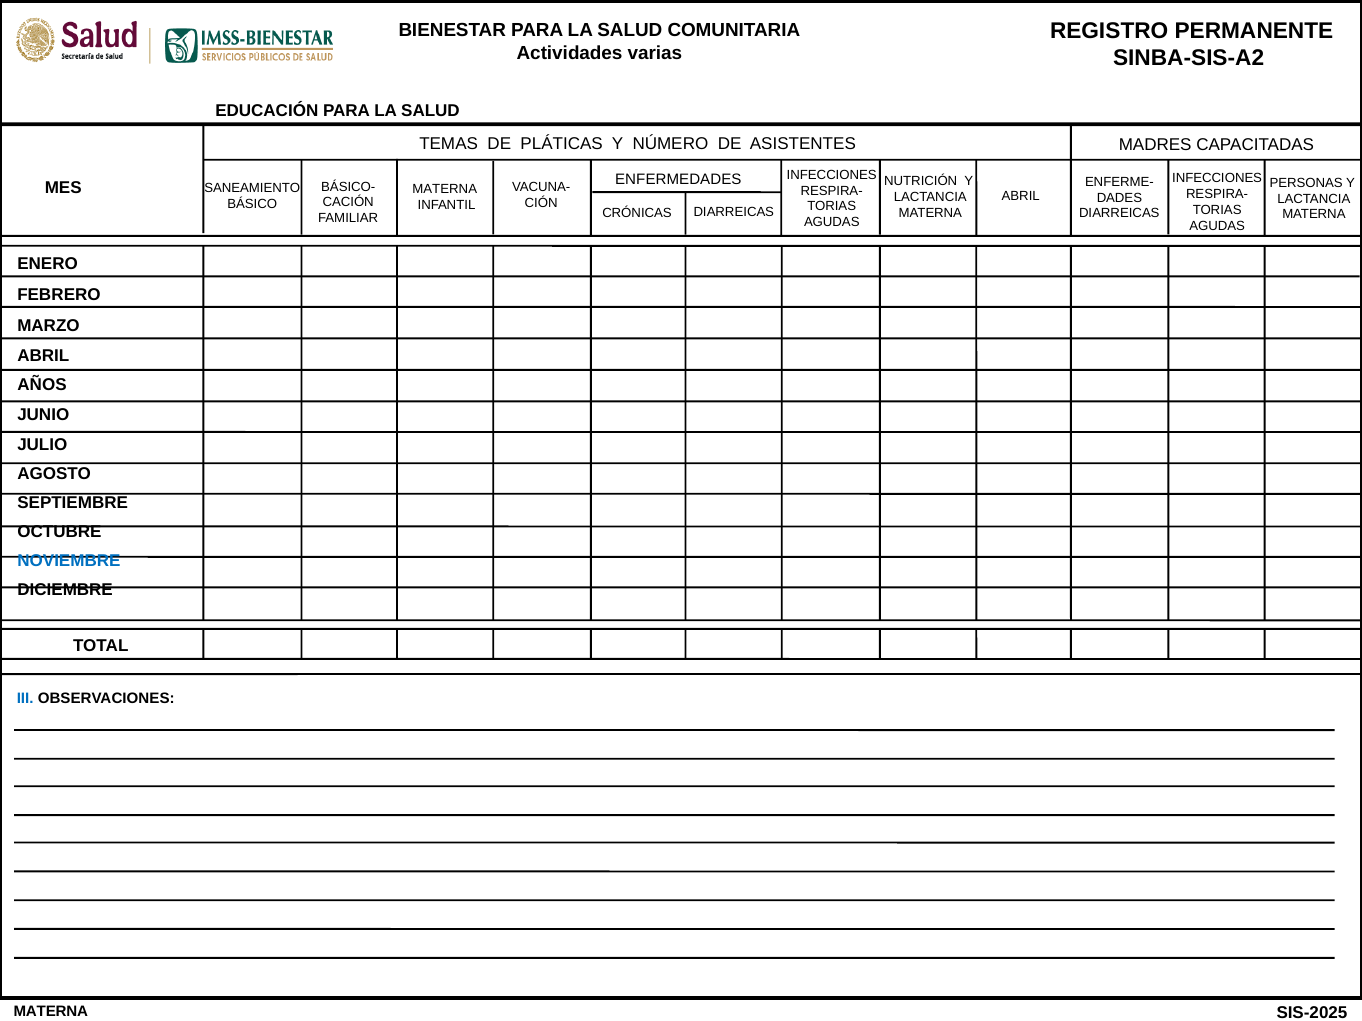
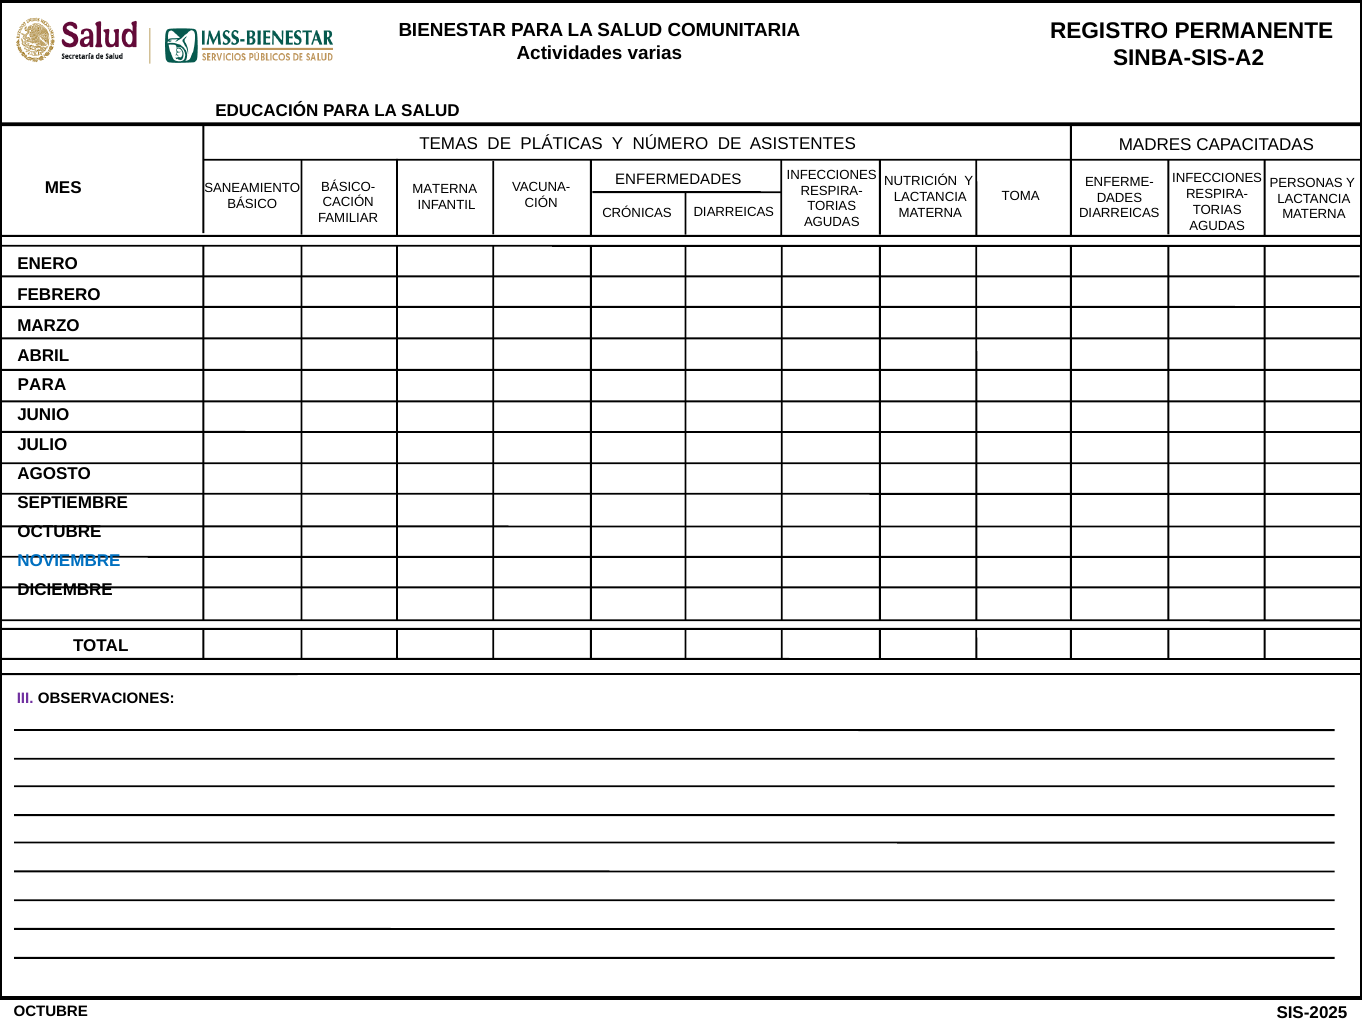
ABRIL at (1021, 197): ABRIL -> TOMA
AÑOS at (42, 385): AÑOS -> PARA
III colour: blue -> purple
MATERNA at (51, 1012): MATERNA -> OCTUBRE
